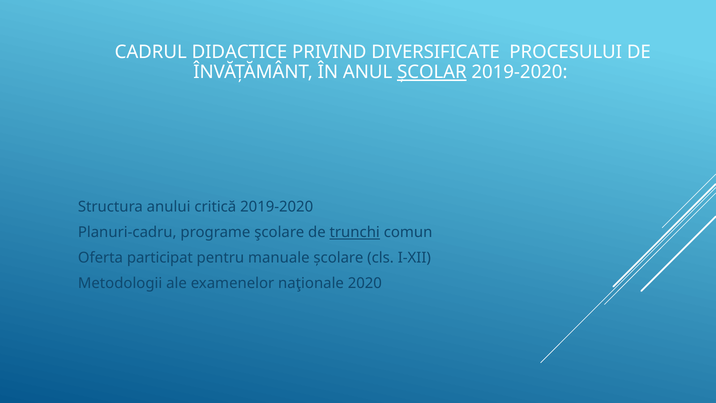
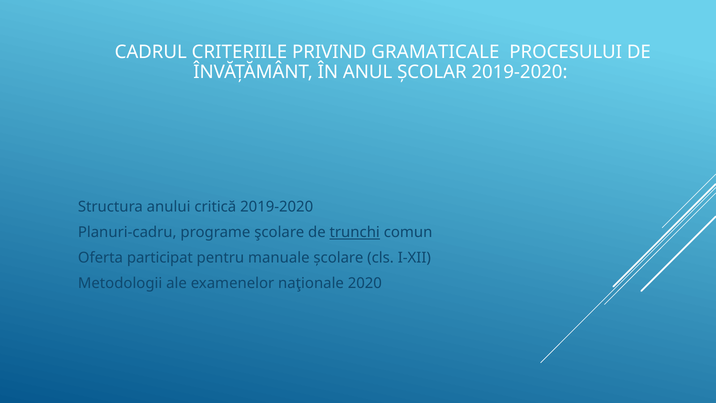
DIDACTICE: DIDACTICE -> CRITERIILE
DIVERSIFICATE: DIVERSIFICATE -> GRAMATICALE
ȘCOLAR underline: present -> none
